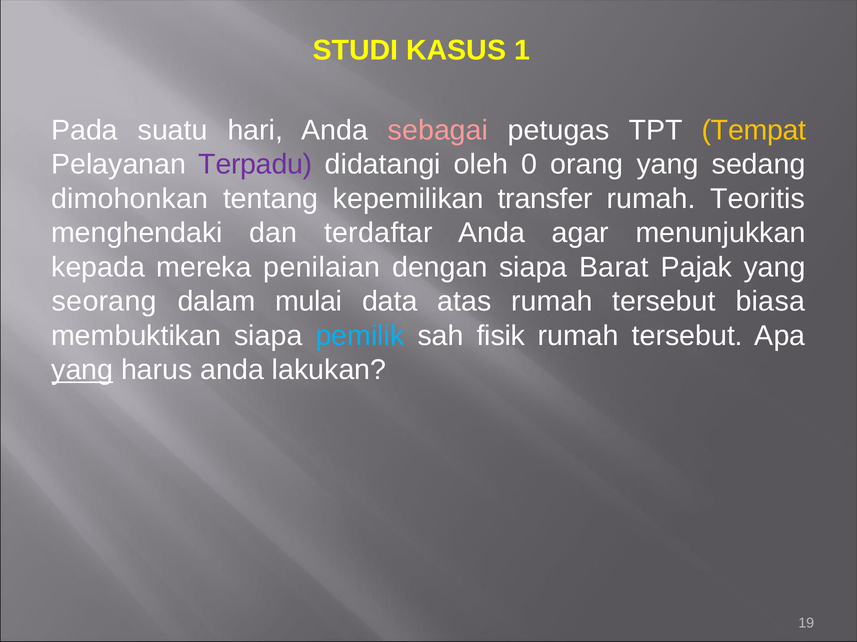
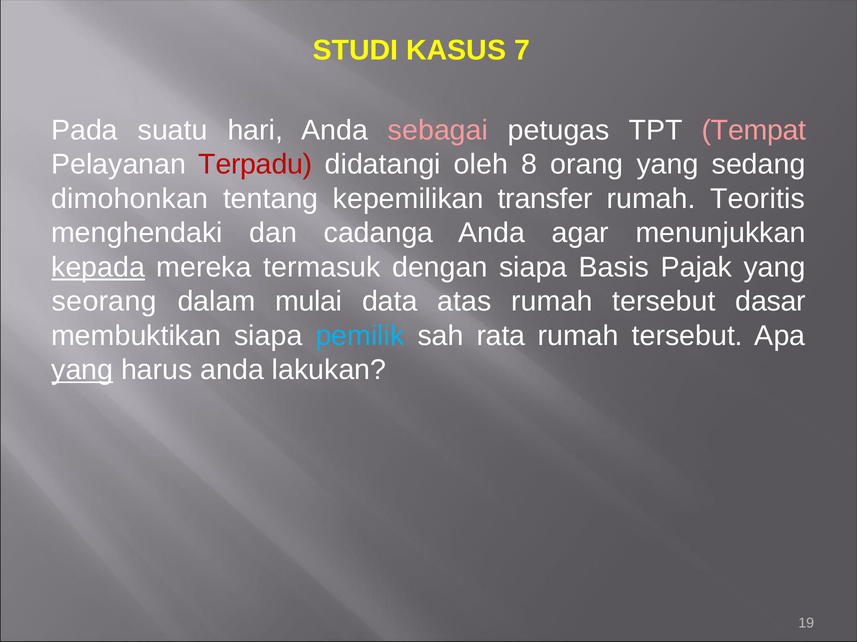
1: 1 -> 7
Tempat colour: yellow -> pink
Terpadu colour: purple -> red
0: 0 -> 8
terdaftar: terdaftar -> cadanga
kepada underline: none -> present
penilaian: penilaian -> termasuk
Barat: Barat -> Basis
biasa: biasa -> dasar
fisik: fisik -> rata
